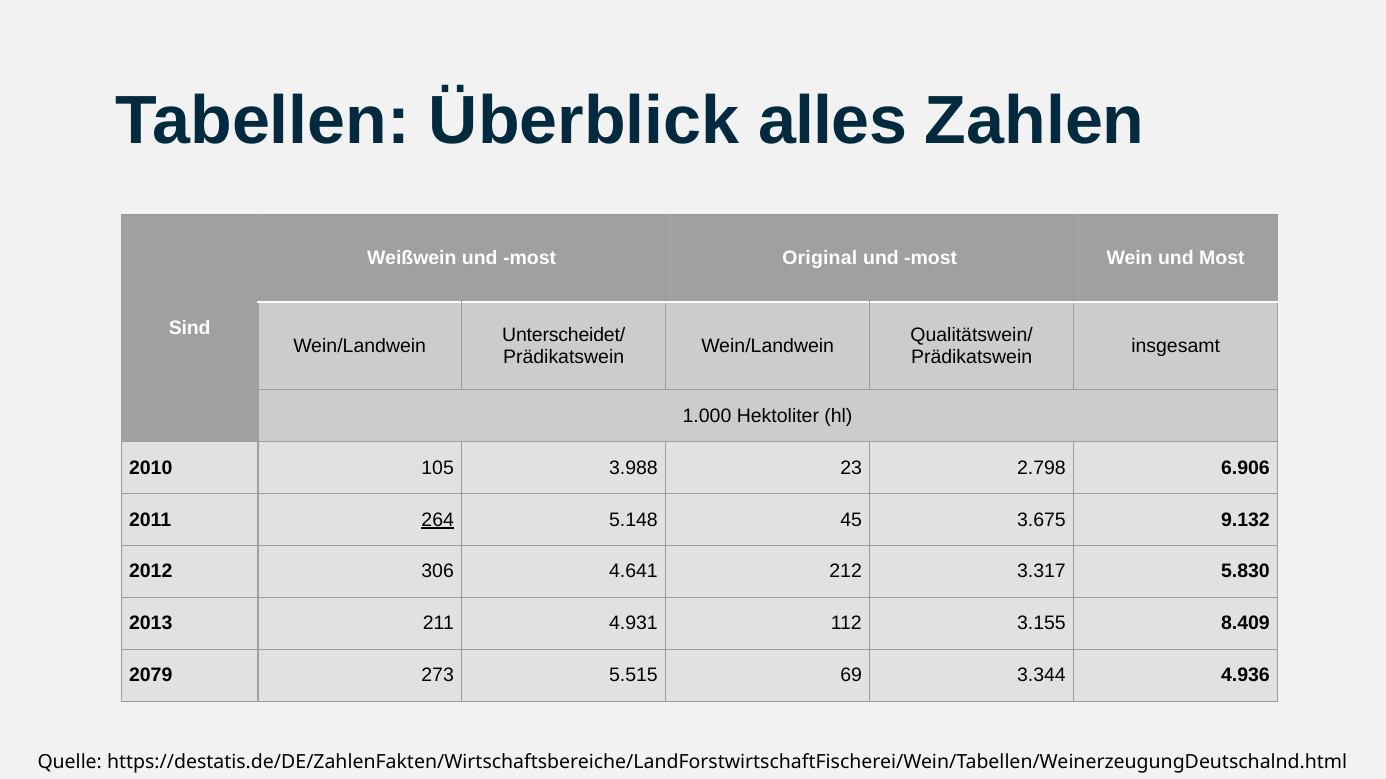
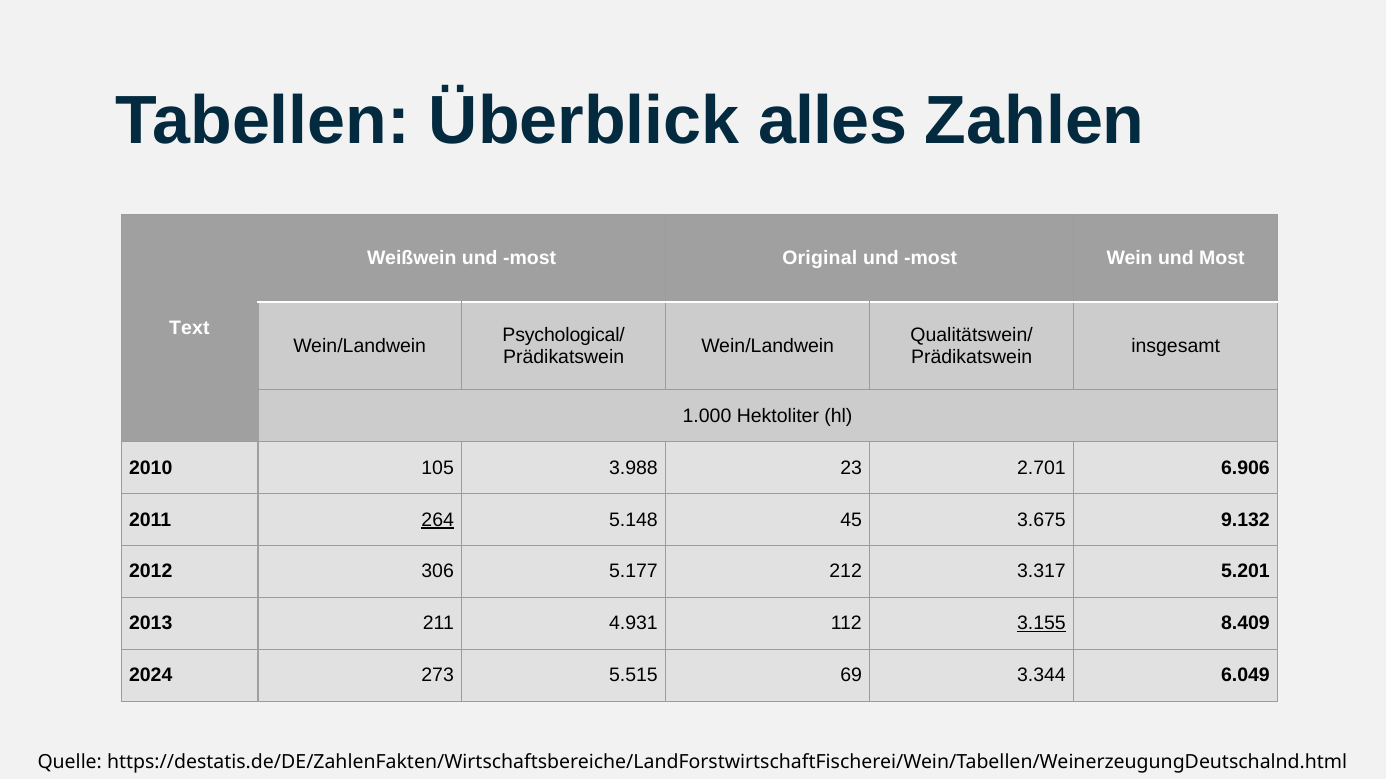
Sind: Sind -> Text
Unterscheidet/: Unterscheidet/ -> Psychological/
2.798: 2.798 -> 2.701
4.641: 4.641 -> 5.177
5.830: 5.830 -> 5.201
3.155 underline: none -> present
2079: 2079 -> 2024
4.936: 4.936 -> 6.049
